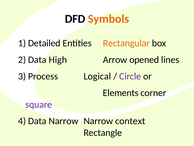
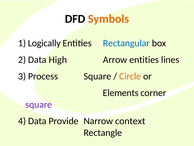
Detailed: Detailed -> Logically
Rectangular colour: orange -> blue
Arrow opened: opened -> entities
Process Logical: Logical -> Square
Circle colour: purple -> orange
Data Narrow: Narrow -> Provide
